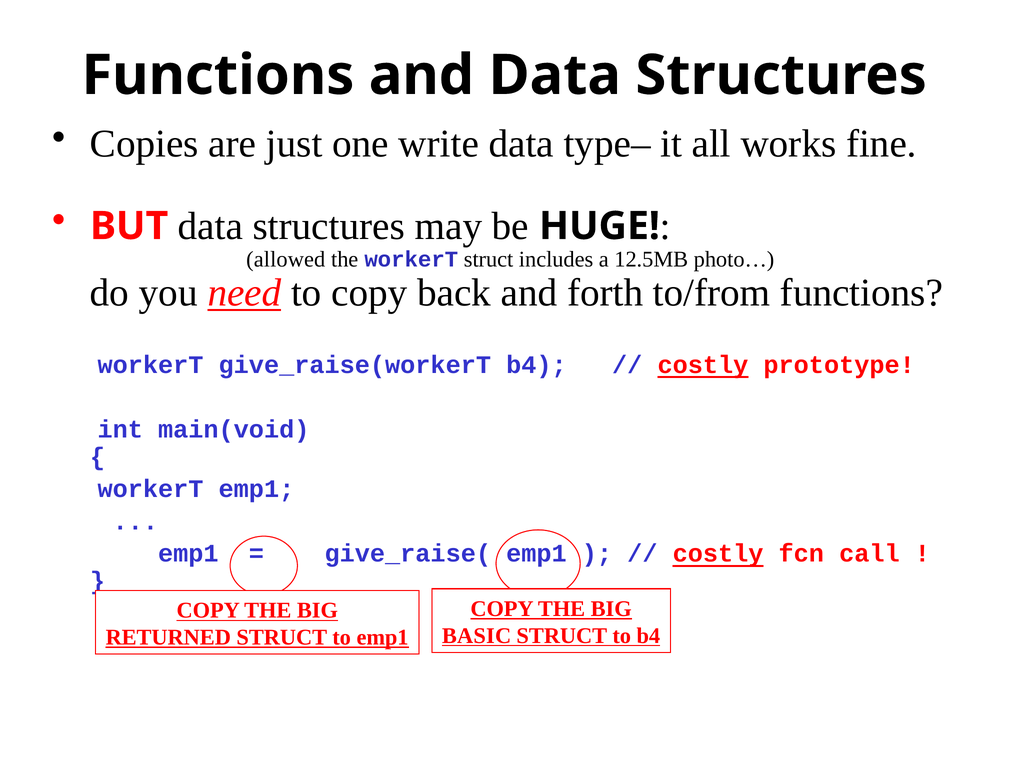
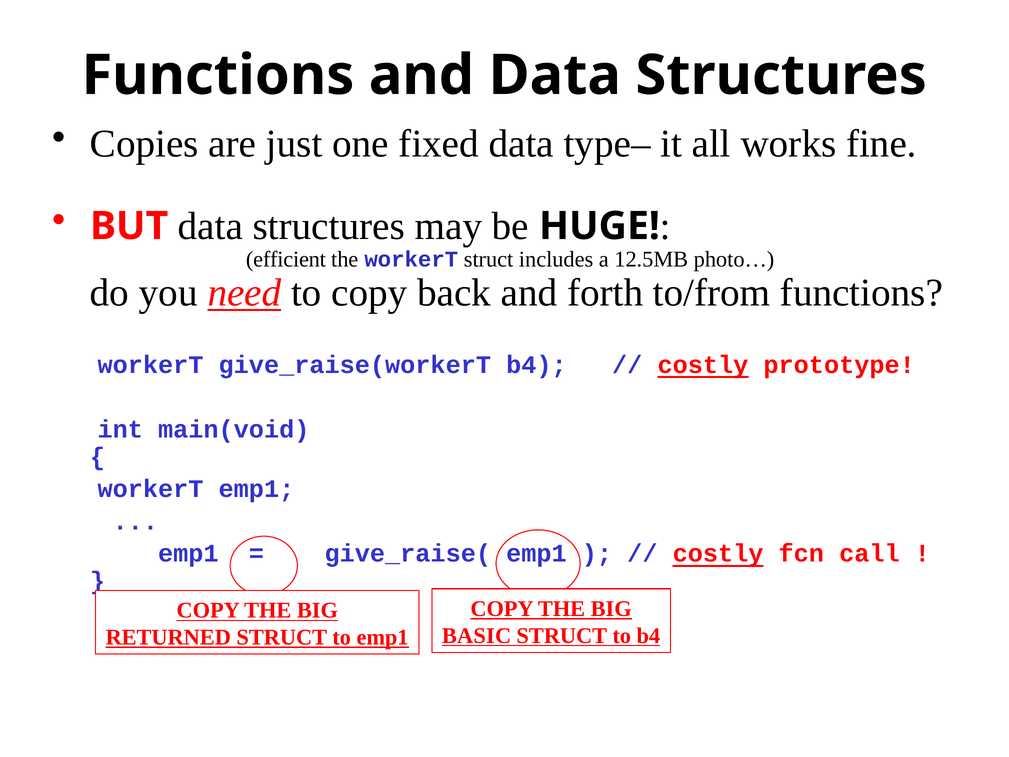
write: write -> fixed
allowed: allowed -> efficient
